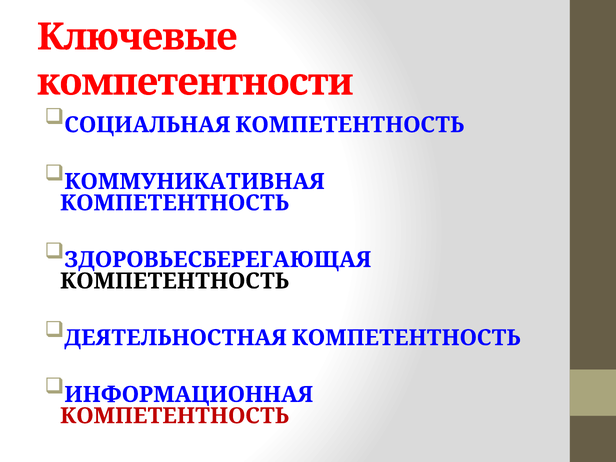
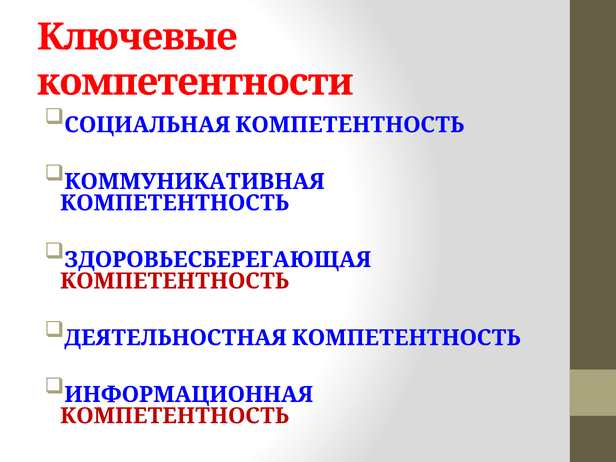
КОМПЕТЕНТНОСТЬ at (175, 281) colour: black -> red
